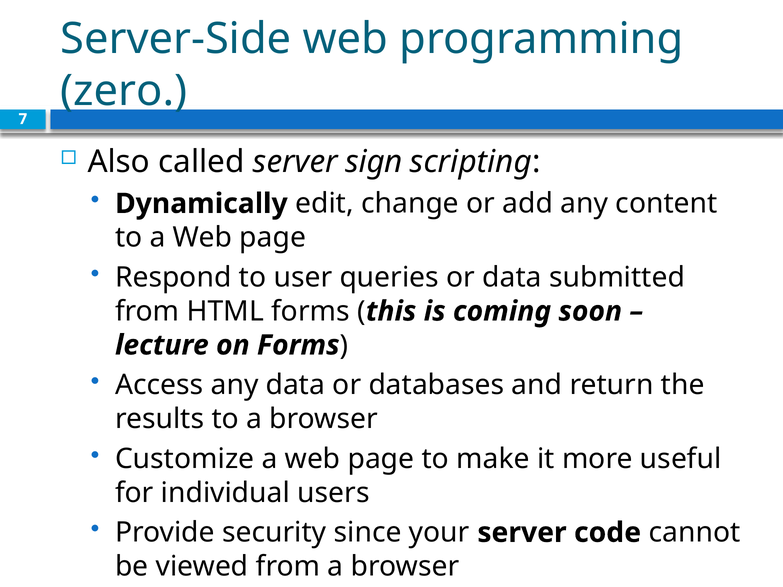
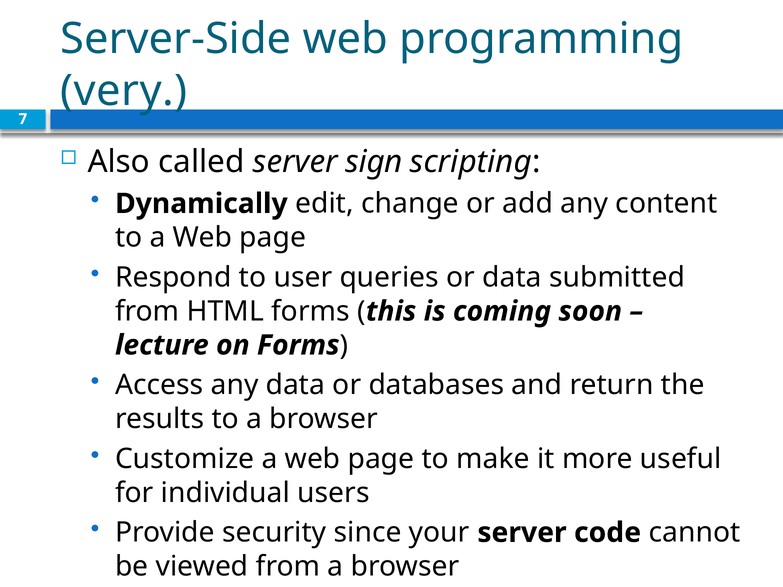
zero: zero -> very
